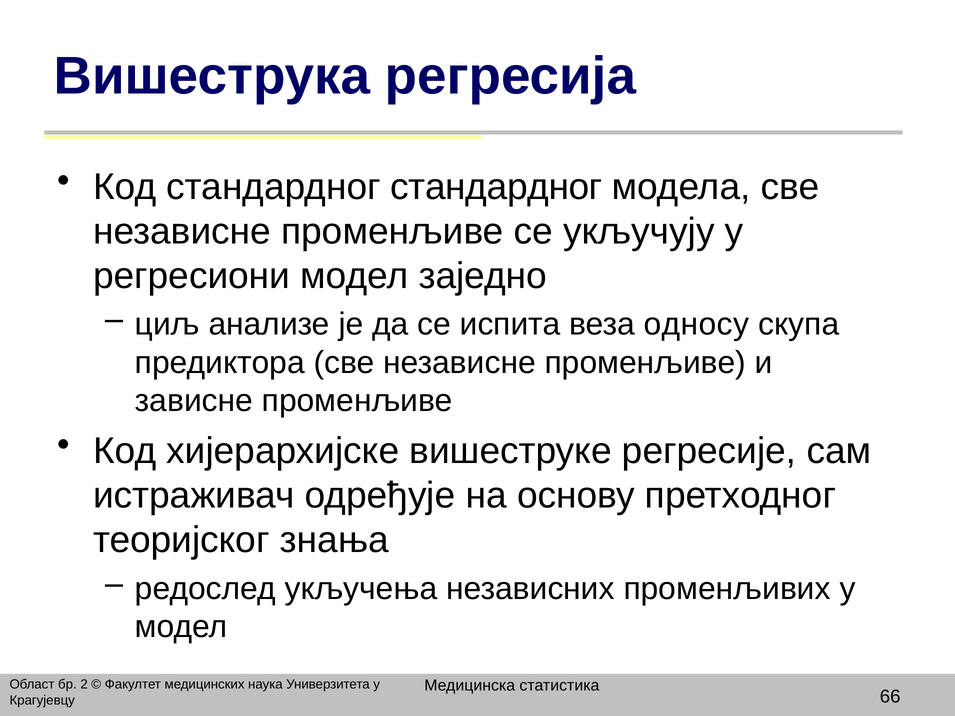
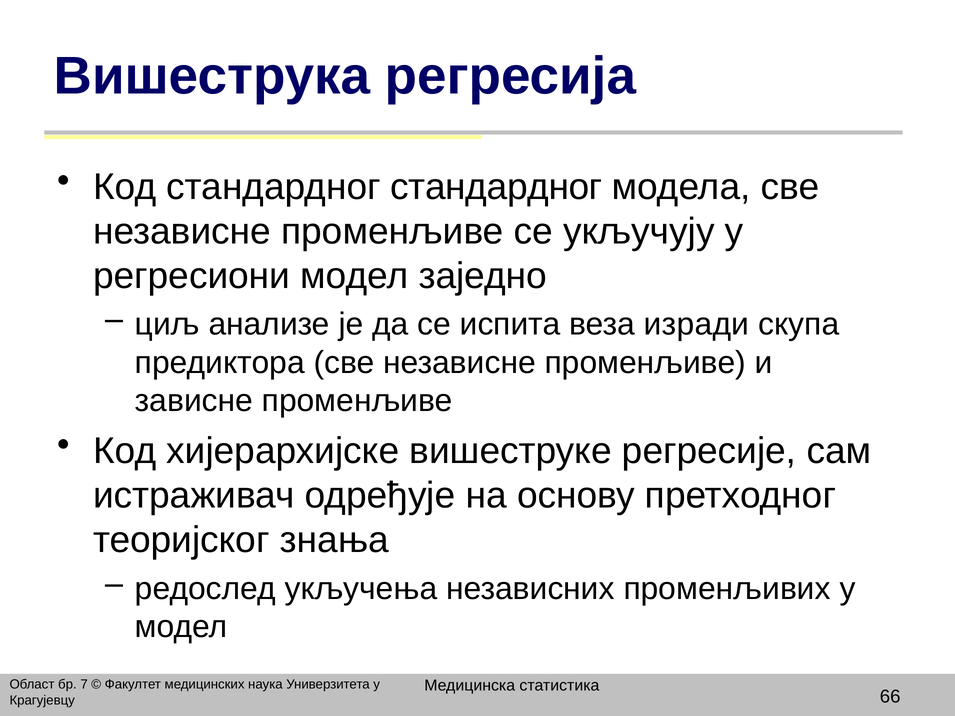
односу: односу -> изради
2: 2 -> 7
